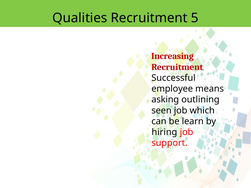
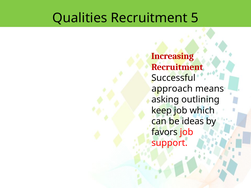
employee: employee -> approach
seen: seen -> keep
learn: learn -> ideas
hiring: hiring -> favors
